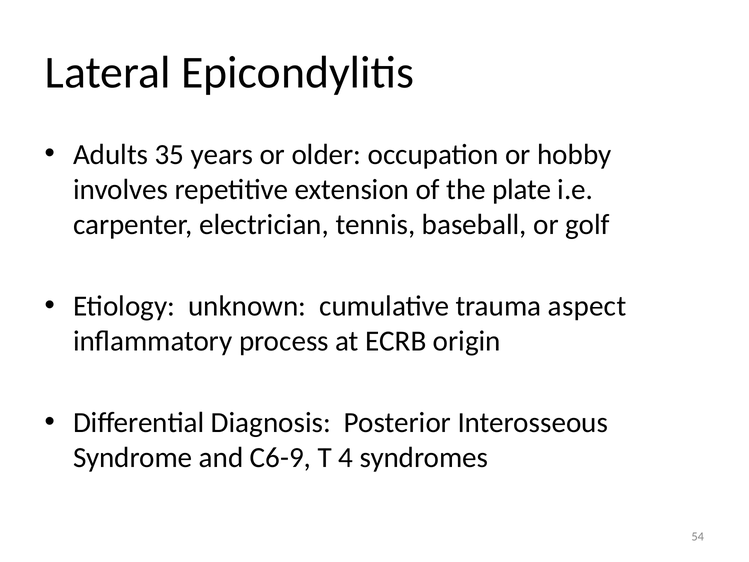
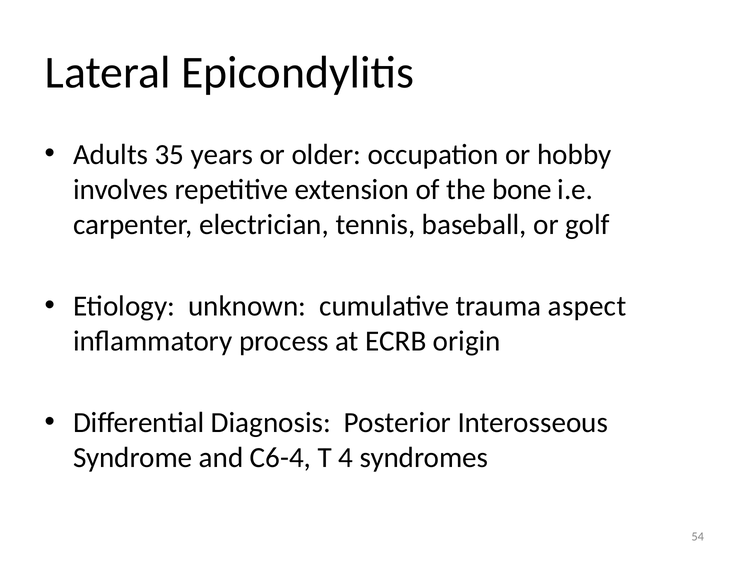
plate: plate -> bone
C6-9: C6-9 -> C6-4
